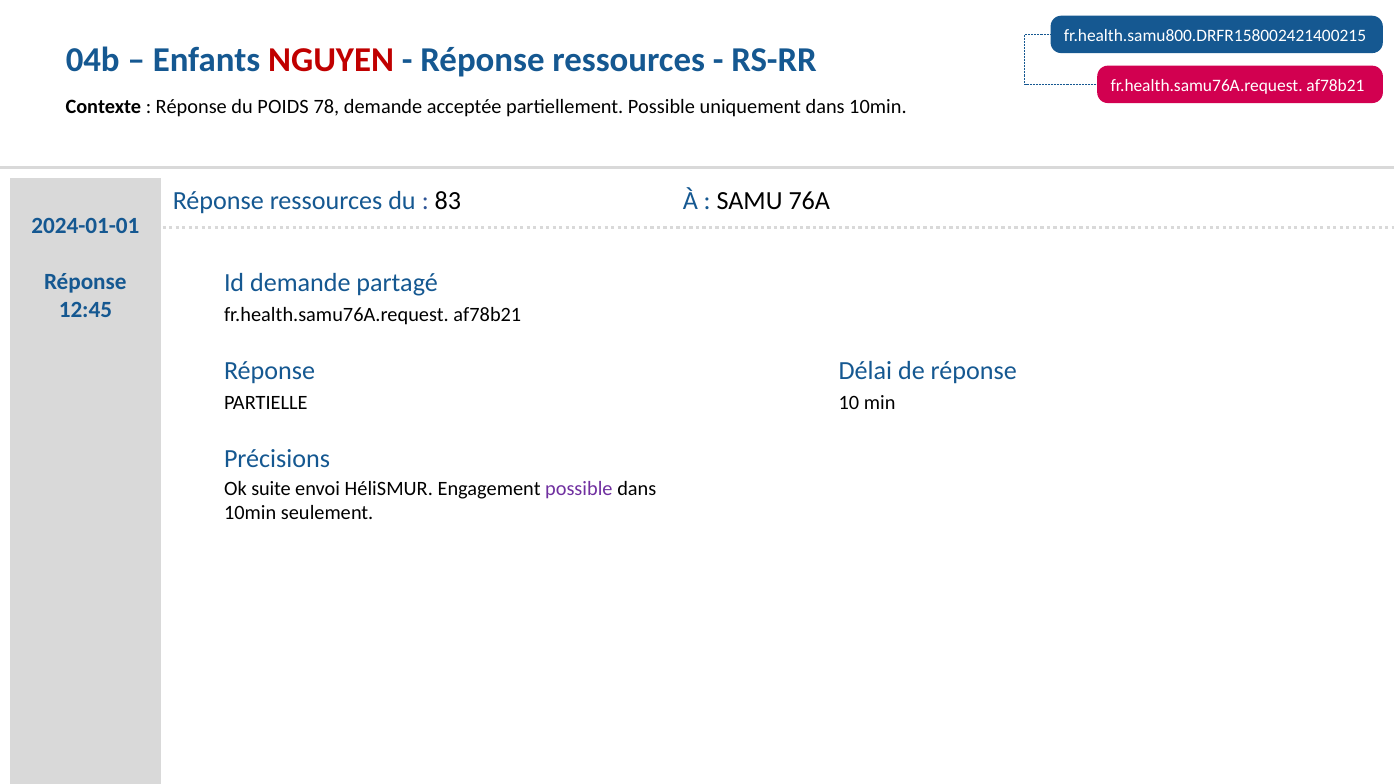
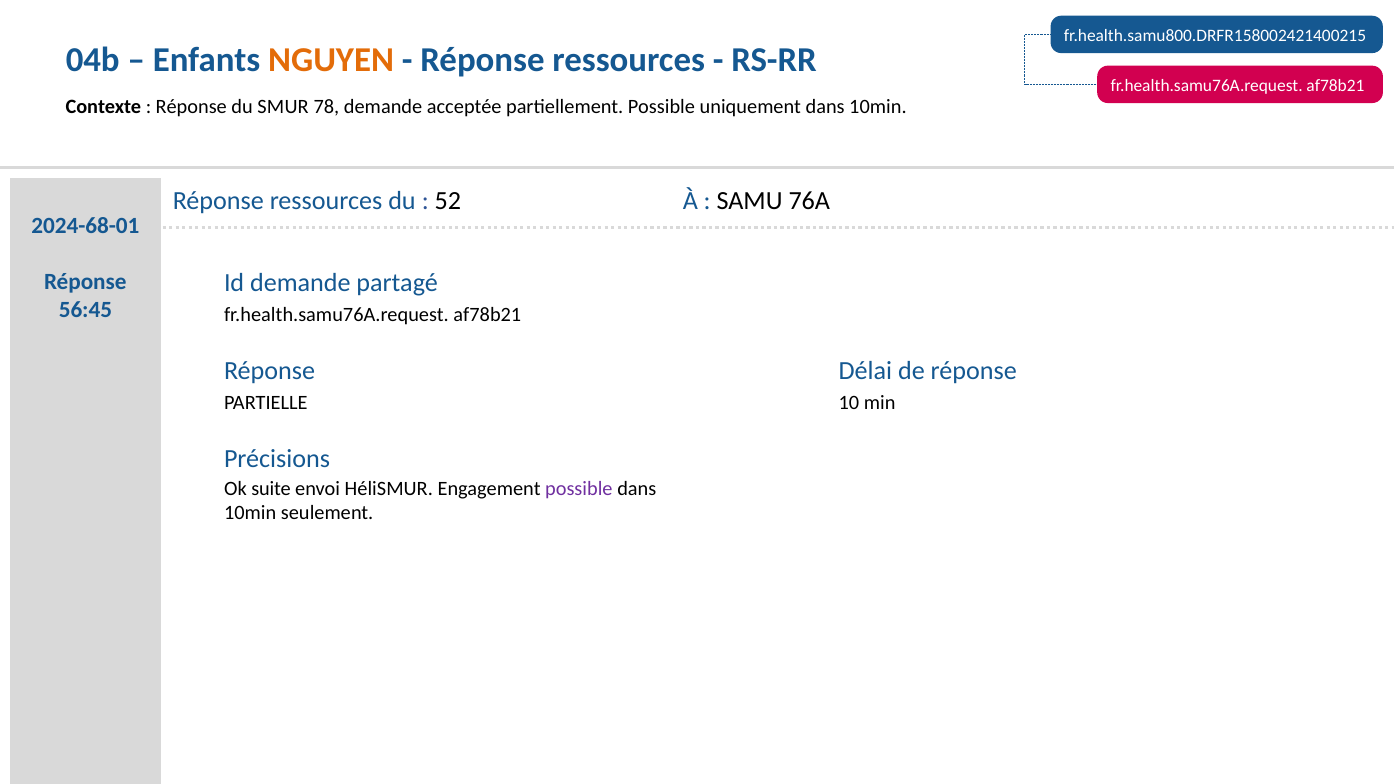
NGUYEN colour: red -> orange
POIDS: POIDS -> SMUR
83: 83 -> 52
2024-01-01: 2024-01-01 -> 2024-68-01
12:45: 12:45 -> 56:45
